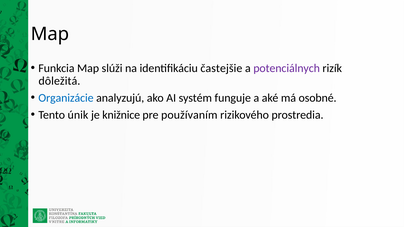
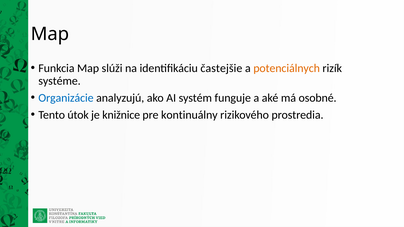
potenciálnych colour: purple -> orange
dôležitá: dôležitá -> systéme
únik: únik -> útok
používaním: používaním -> kontinuálny
